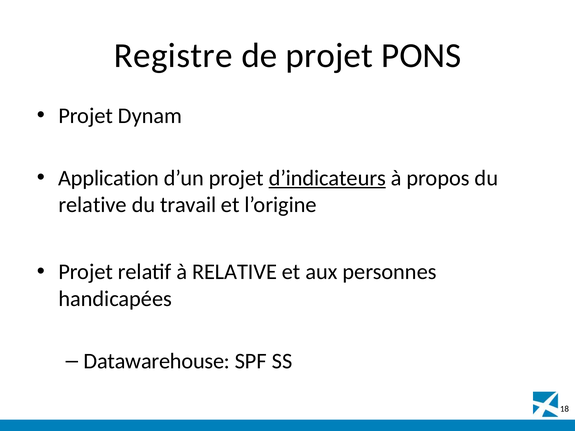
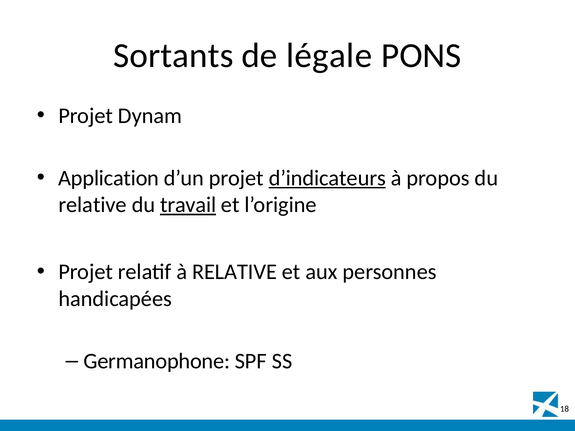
Registre: Registre -> Sortants
de projet: projet -> légale
travail underline: none -> present
Datawarehouse: Datawarehouse -> Germanophone
